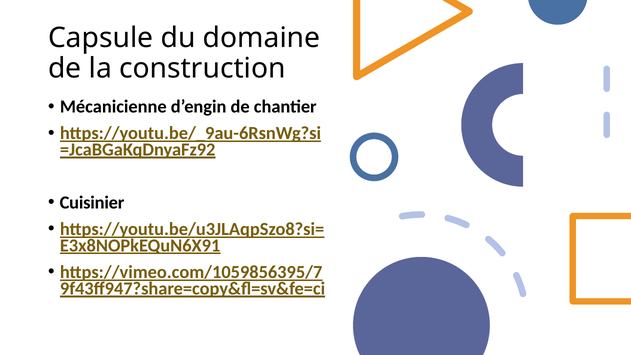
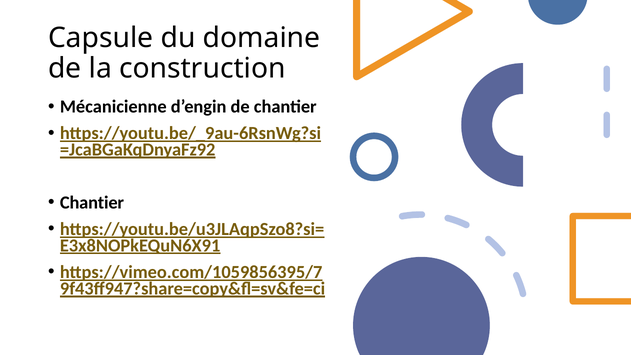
Cuisinier at (92, 202): Cuisinier -> Chantier
